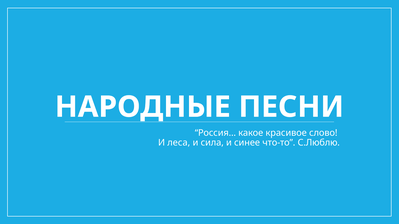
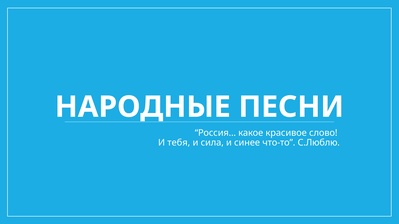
леса: леса -> тебя
